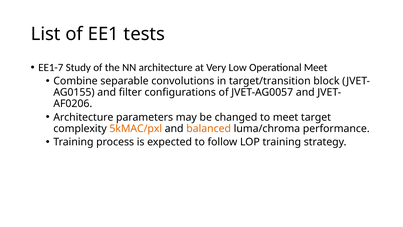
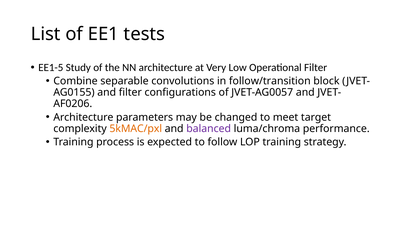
EE1-7: EE1-7 -> EE1-5
Operational Meet: Meet -> Filter
target/transition: target/transition -> follow/transition
balanced colour: orange -> purple
